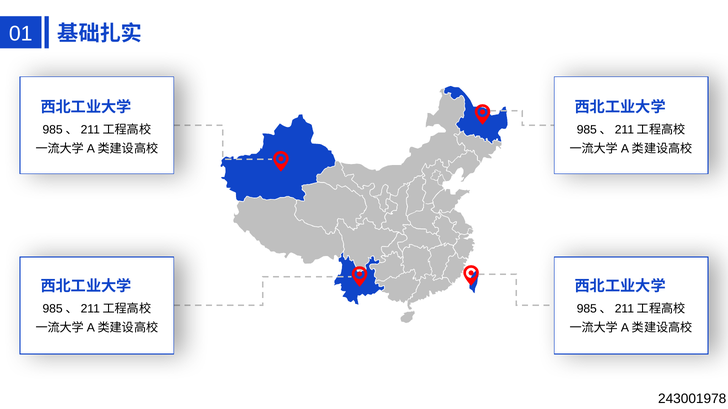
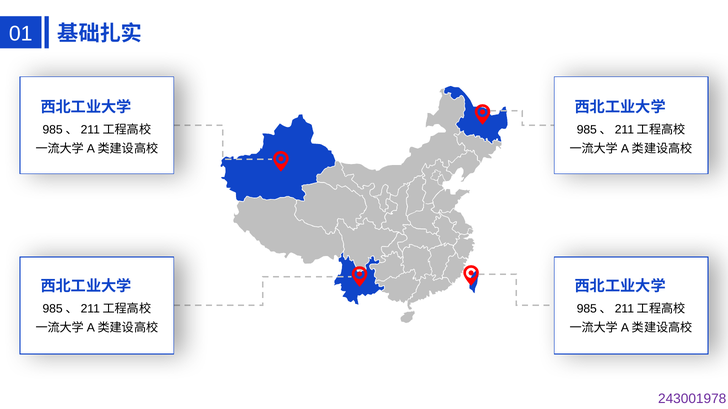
243001978 colour: black -> purple
